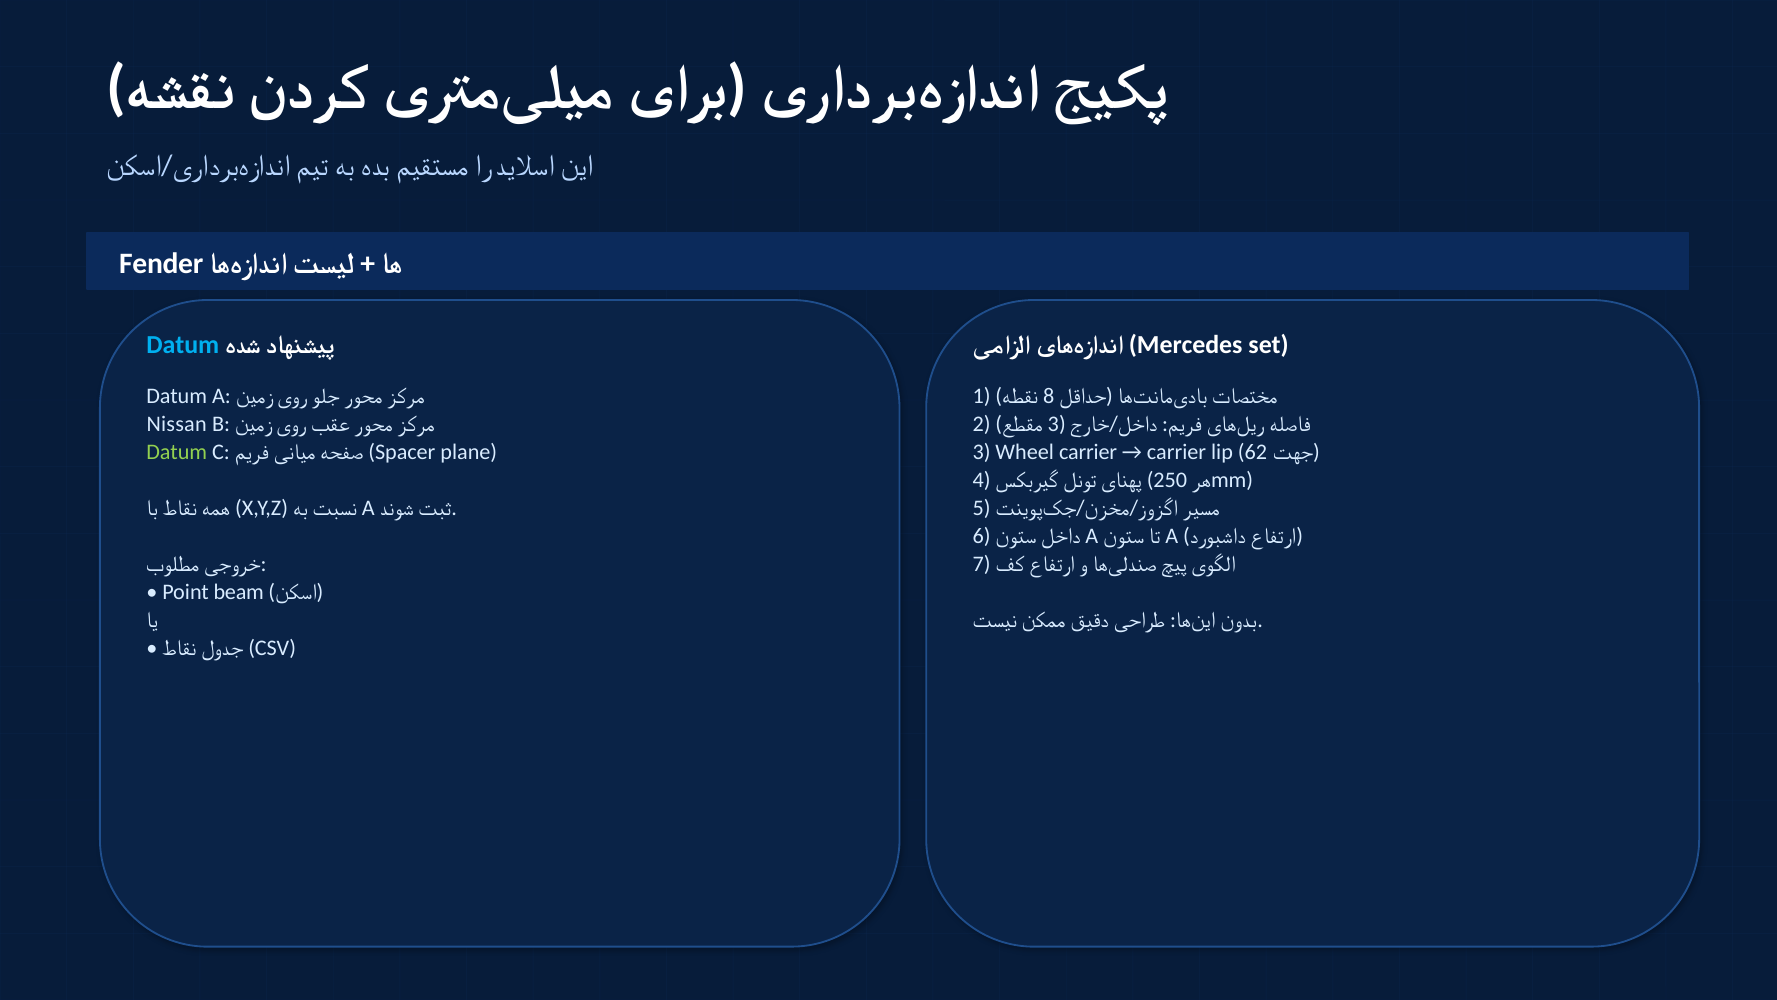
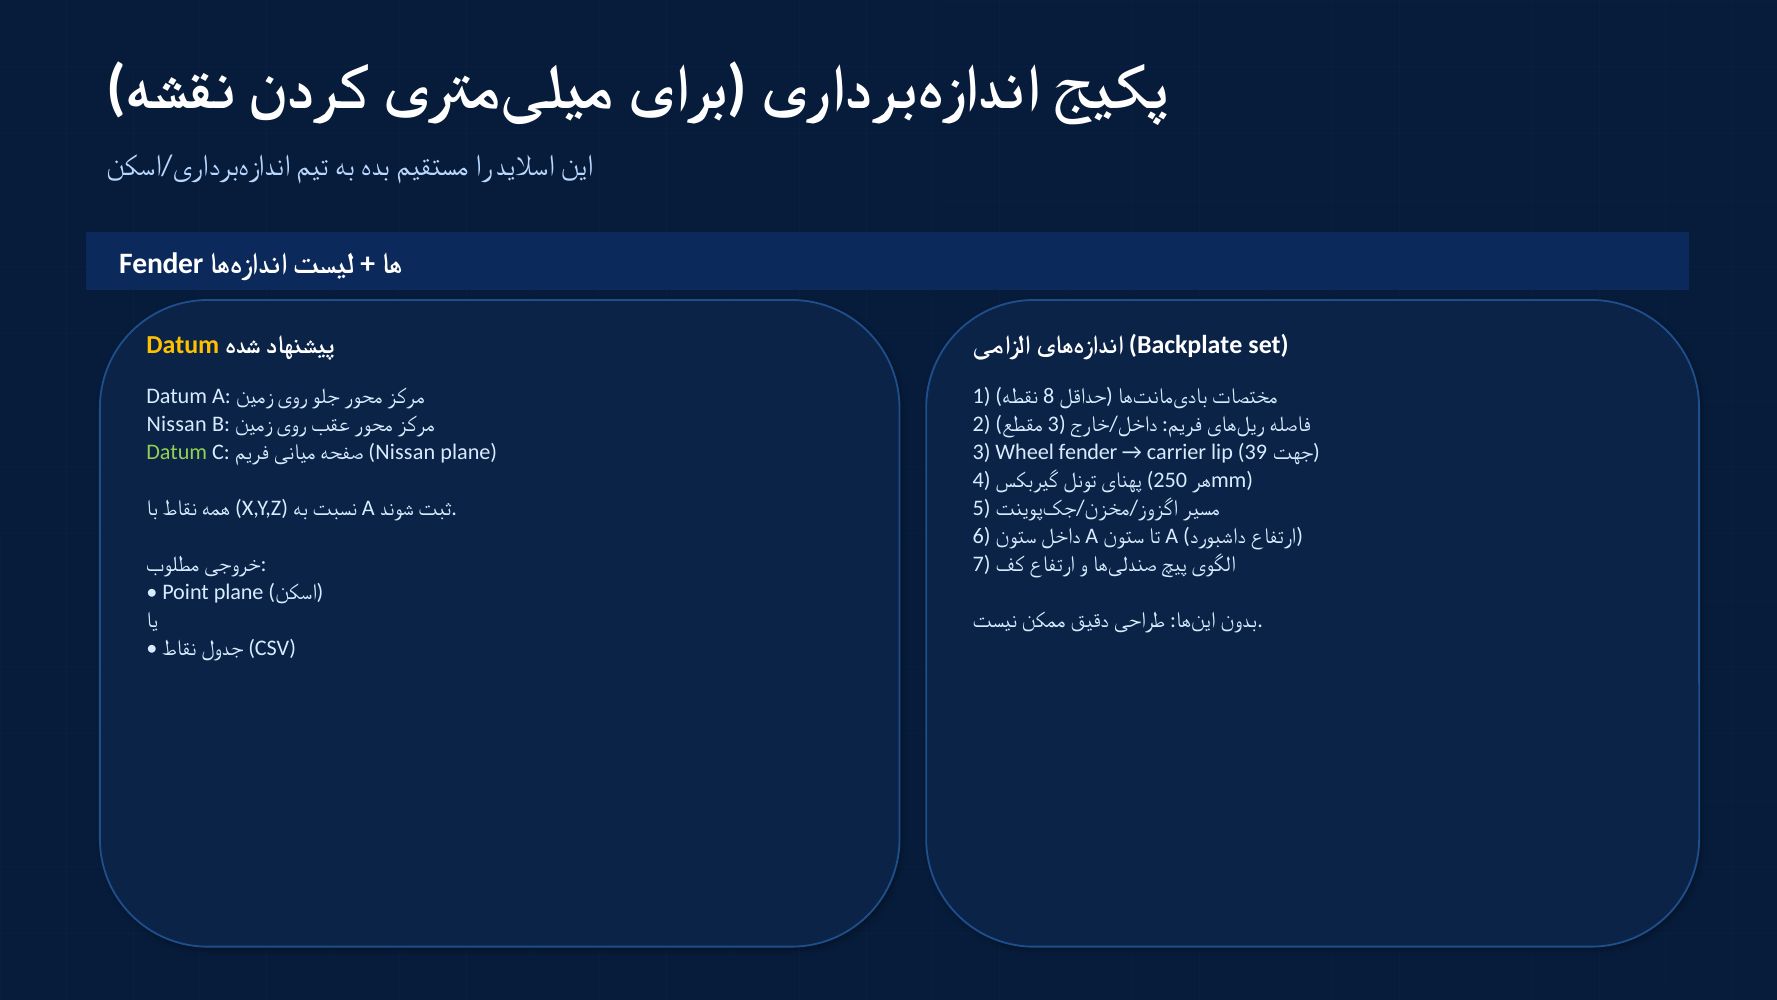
Datum at (183, 345) colour: light blue -> yellow
Mercedes: Mercedes -> Backplate
Spacer at (402, 452): Spacer -> Nissan
Wheel carrier: carrier -> fender
62: 62 -> 39
Point beam: beam -> plane
